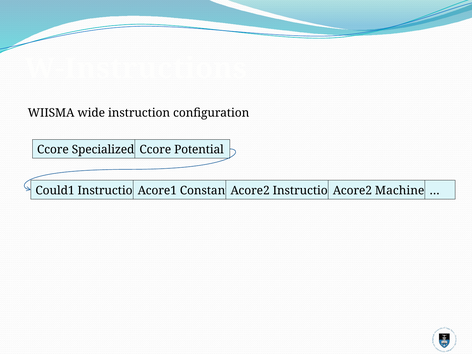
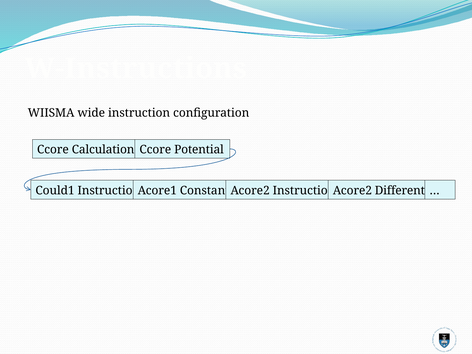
Specialized: Specialized -> Calculation
Machine: Machine -> Different
